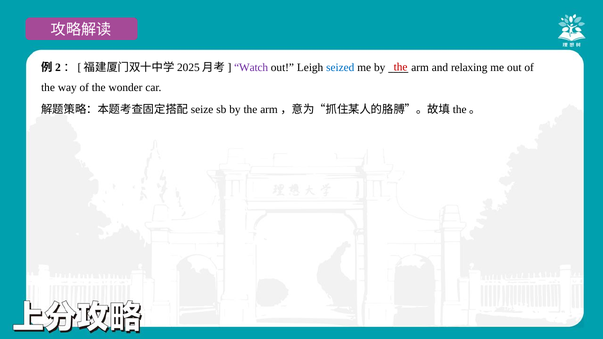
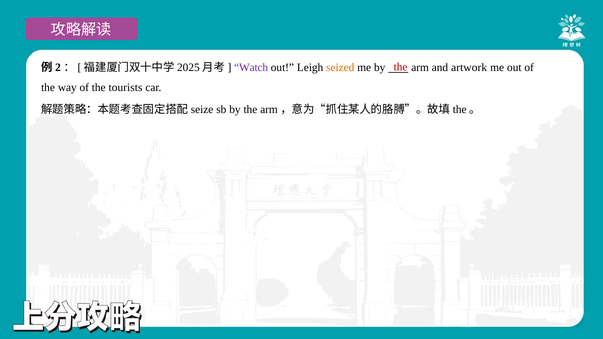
seized colour: blue -> orange
relaxing: relaxing -> artwork
wonder: wonder -> tourists
